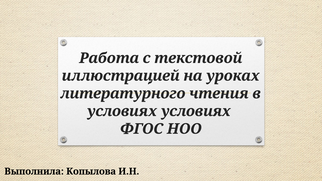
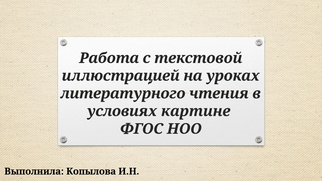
условиях условиях: условиях -> картине
